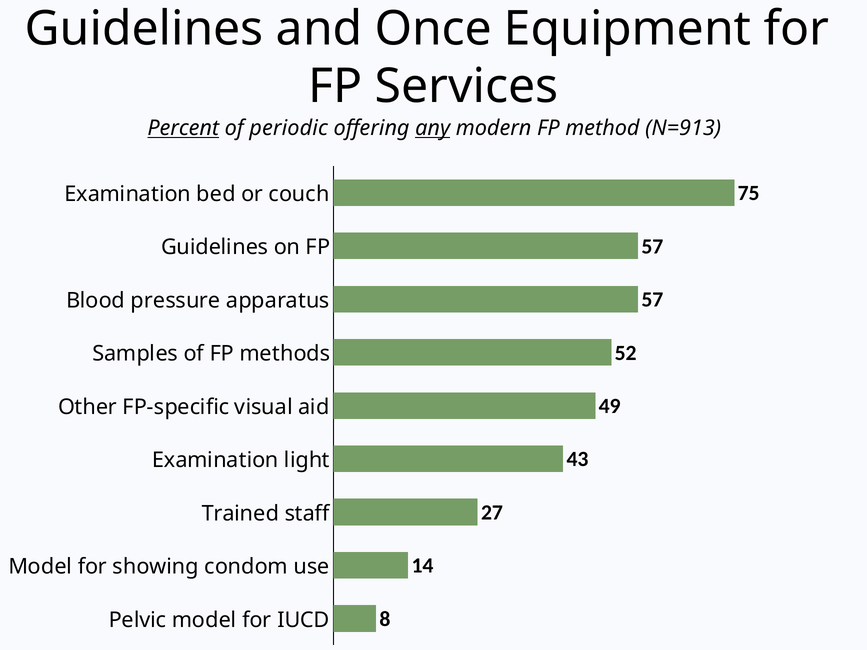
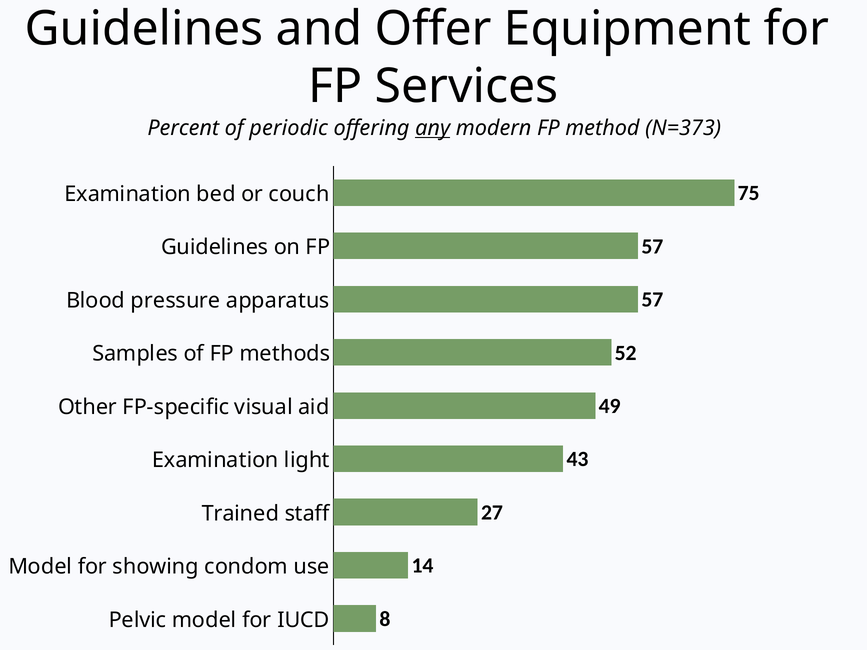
Once: Once -> Offer
Percent underline: present -> none
N=913: N=913 -> N=373
